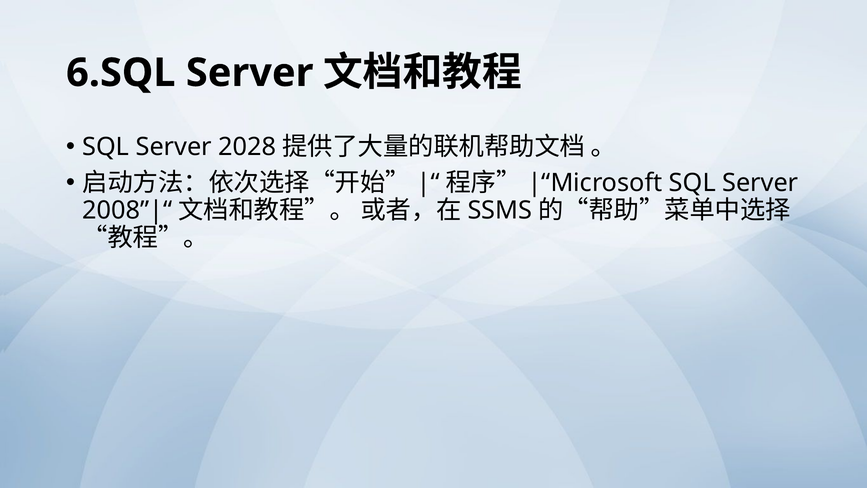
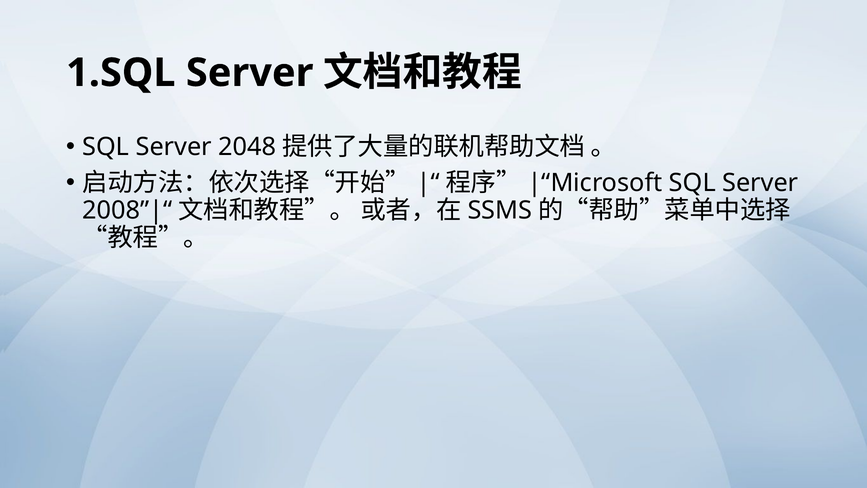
6.SQL: 6.SQL -> 1.SQL
2028: 2028 -> 2048
